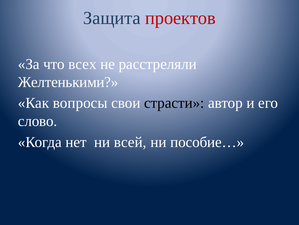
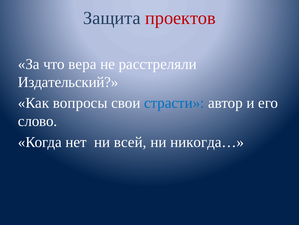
всех: всех -> вера
Желтенькими: Желтенькими -> Издательский
страсти colour: black -> blue
пособие…: пособие… -> никогда…
